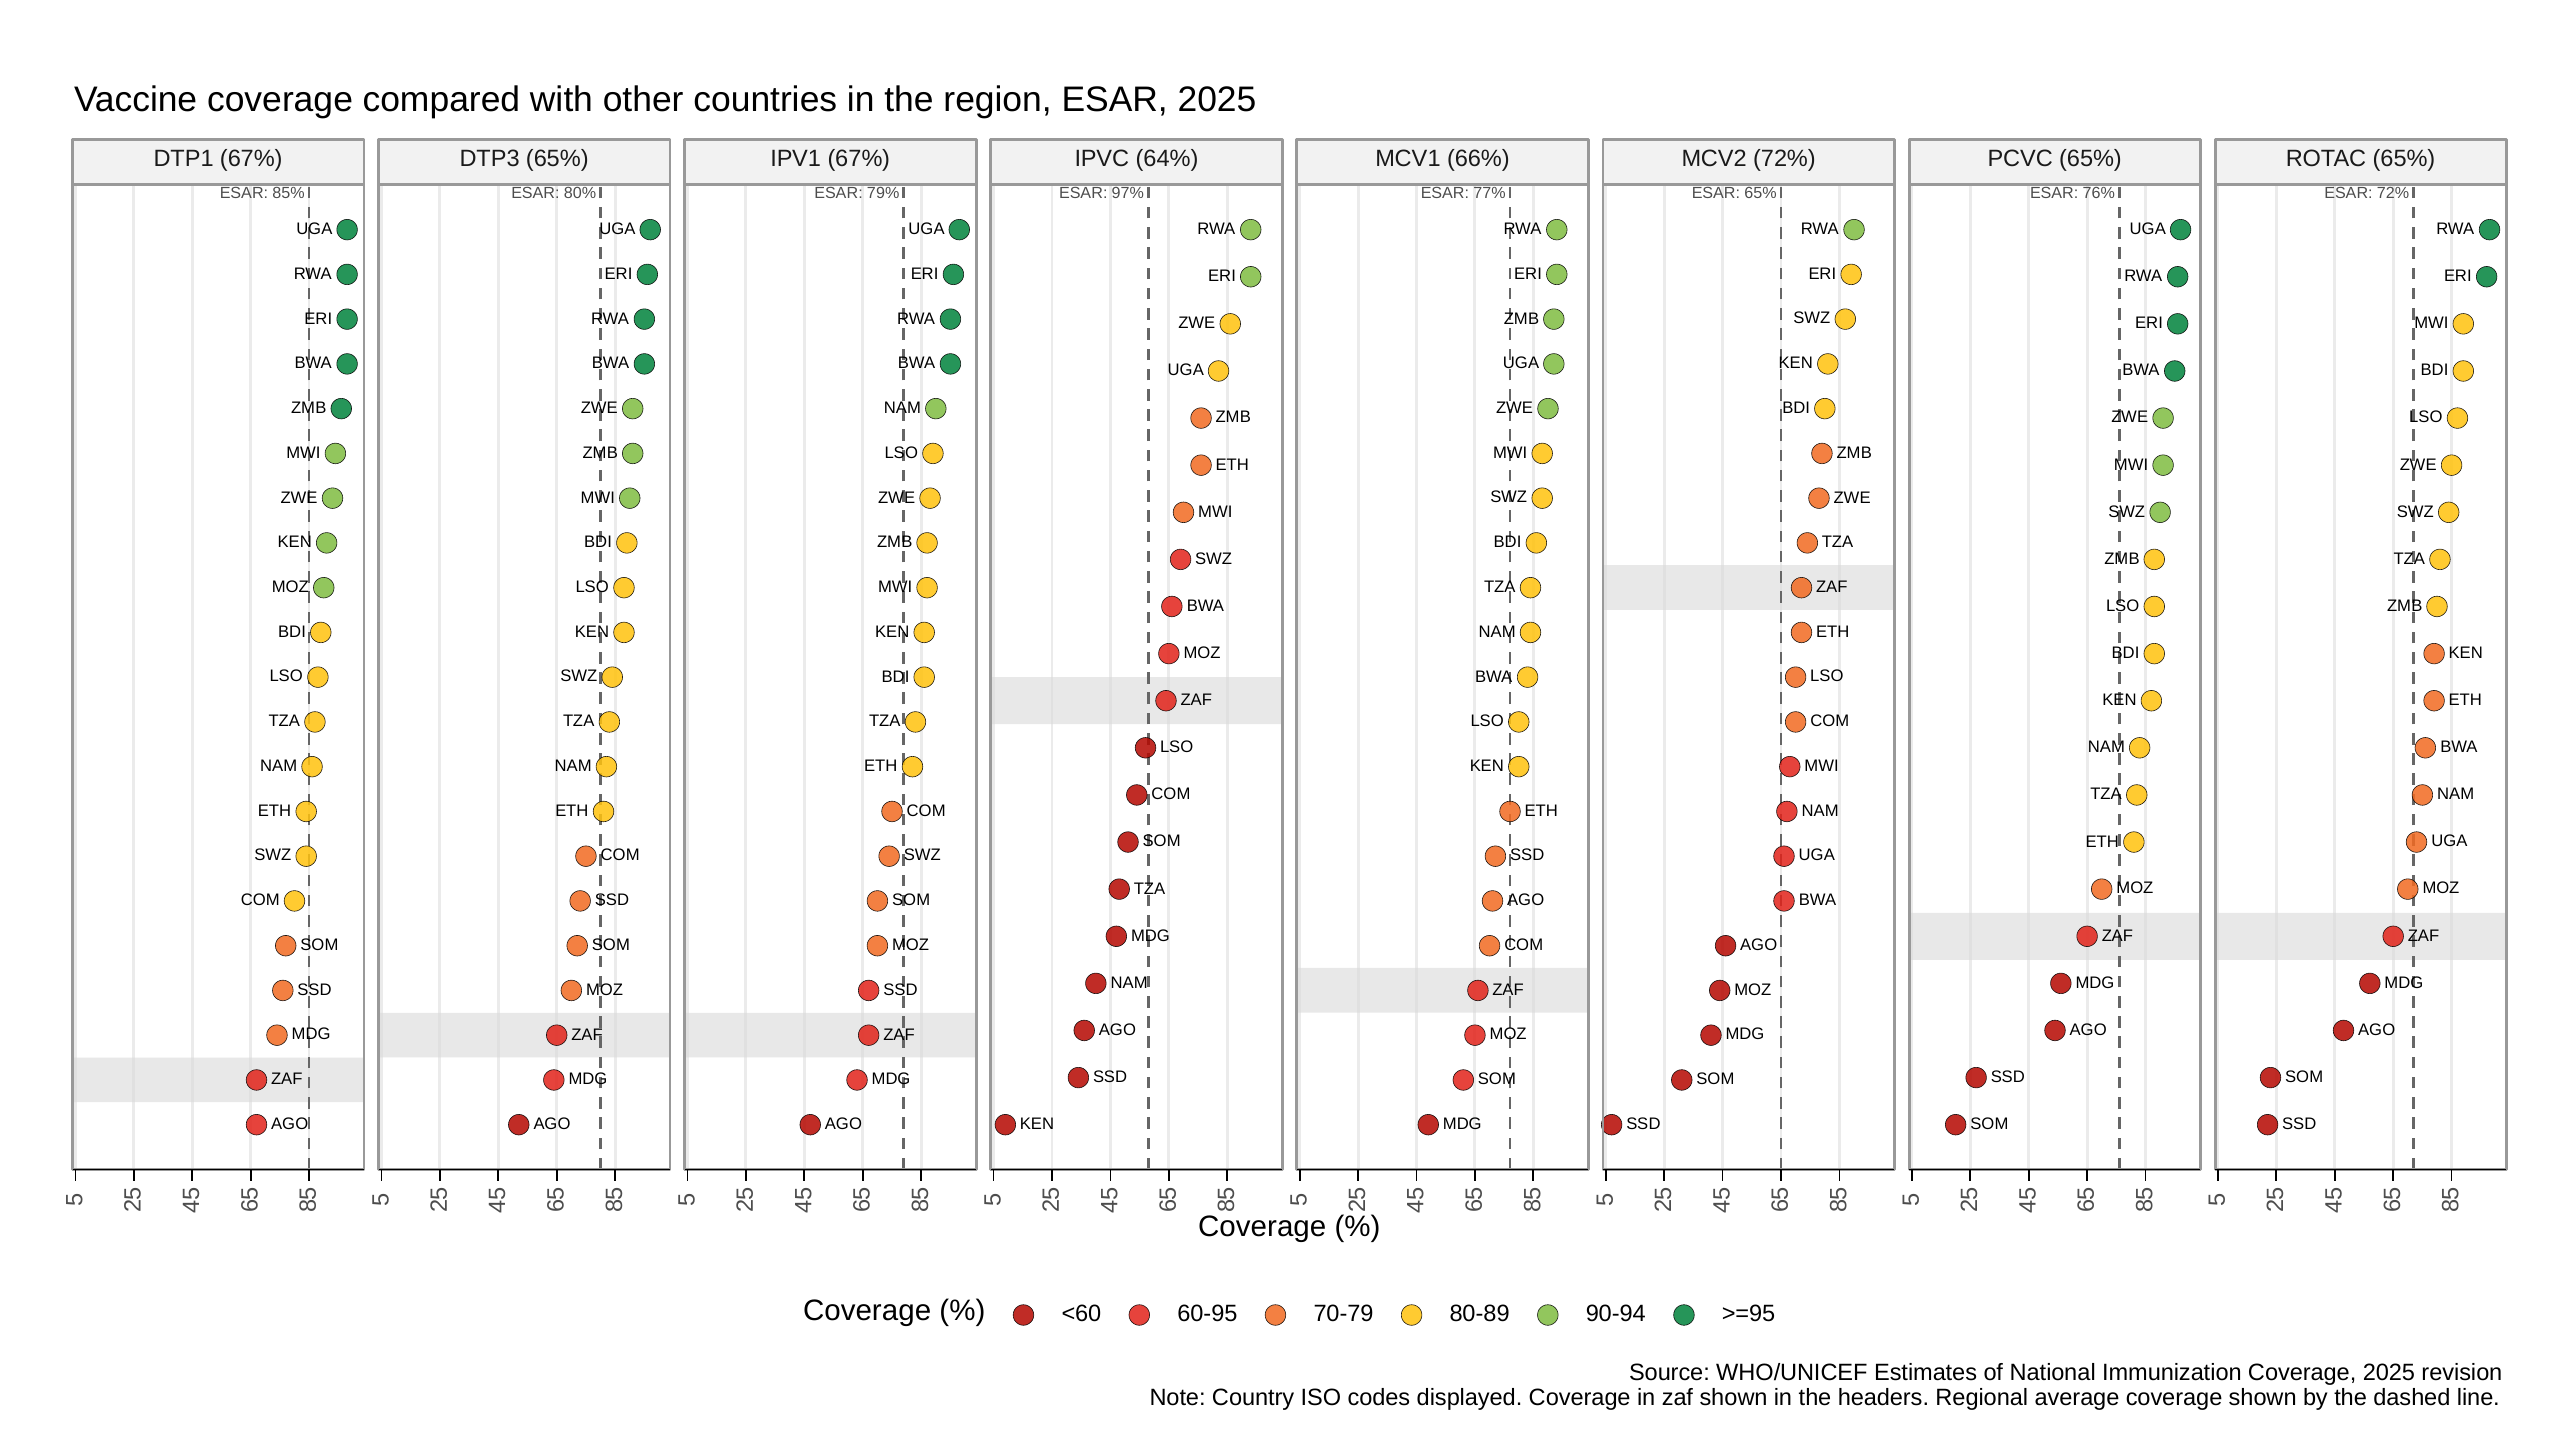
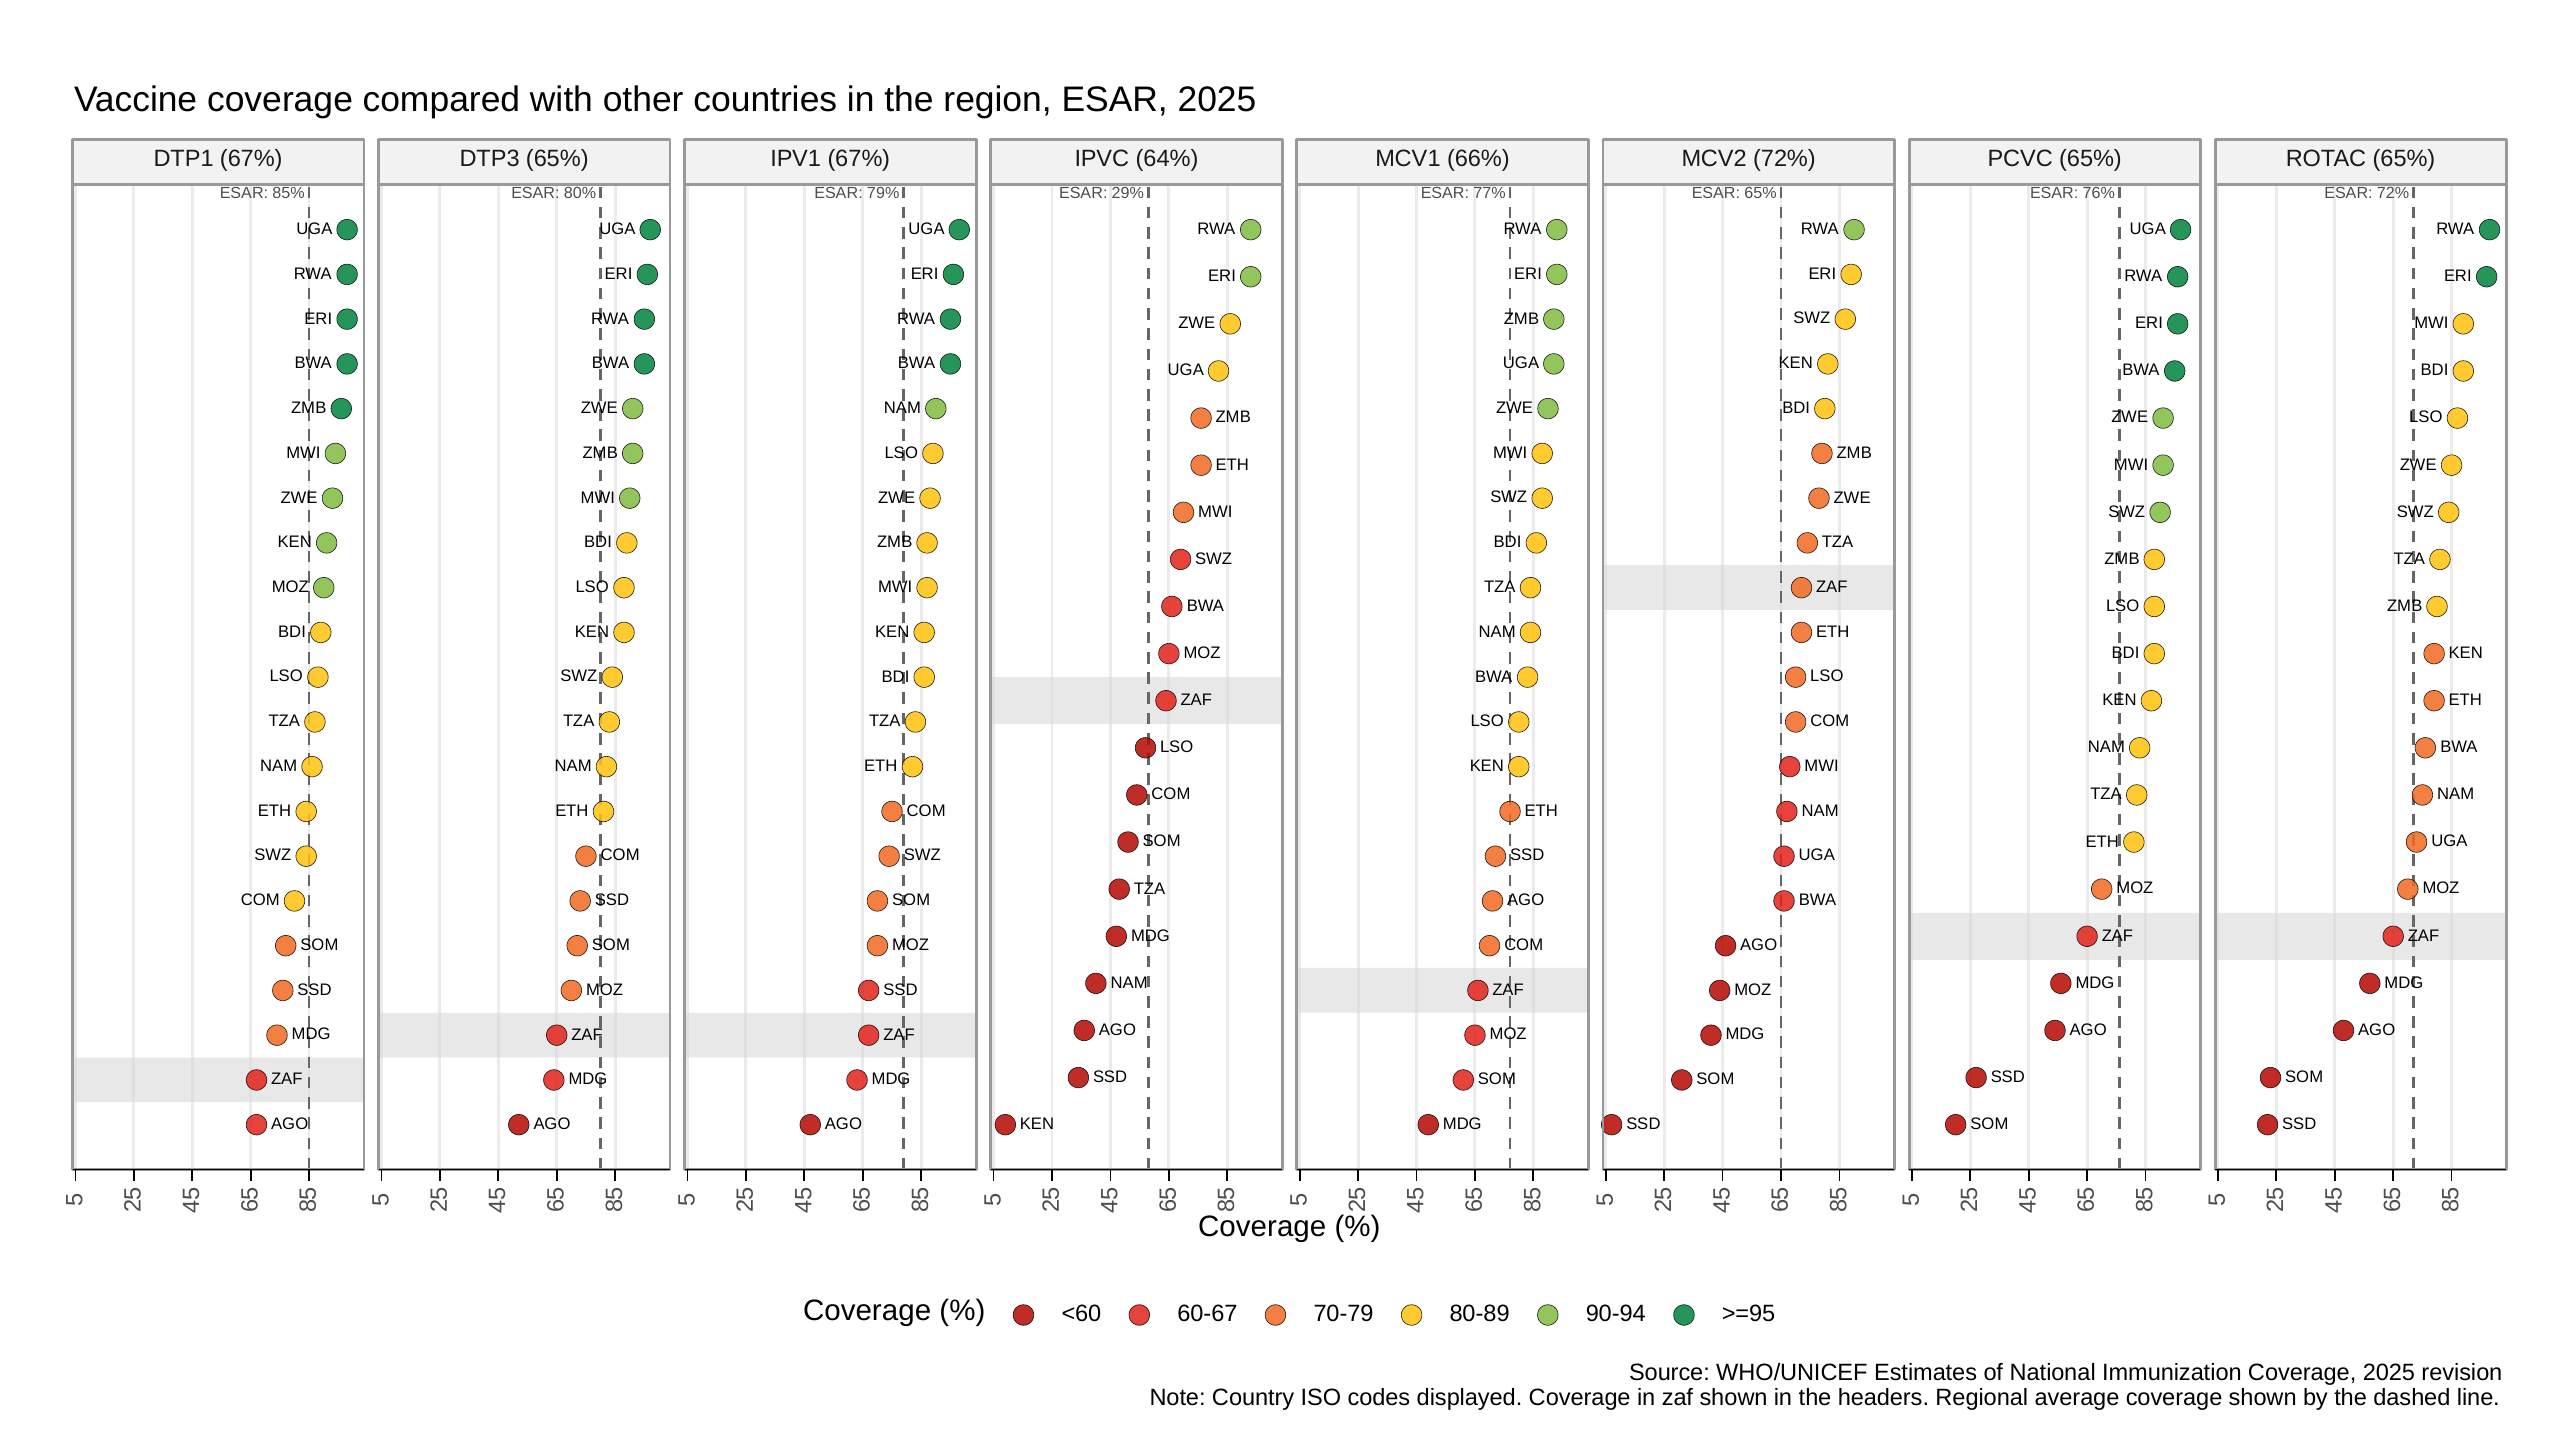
97%: 97% -> 29%
60-95: 60-95 -> 60-67
